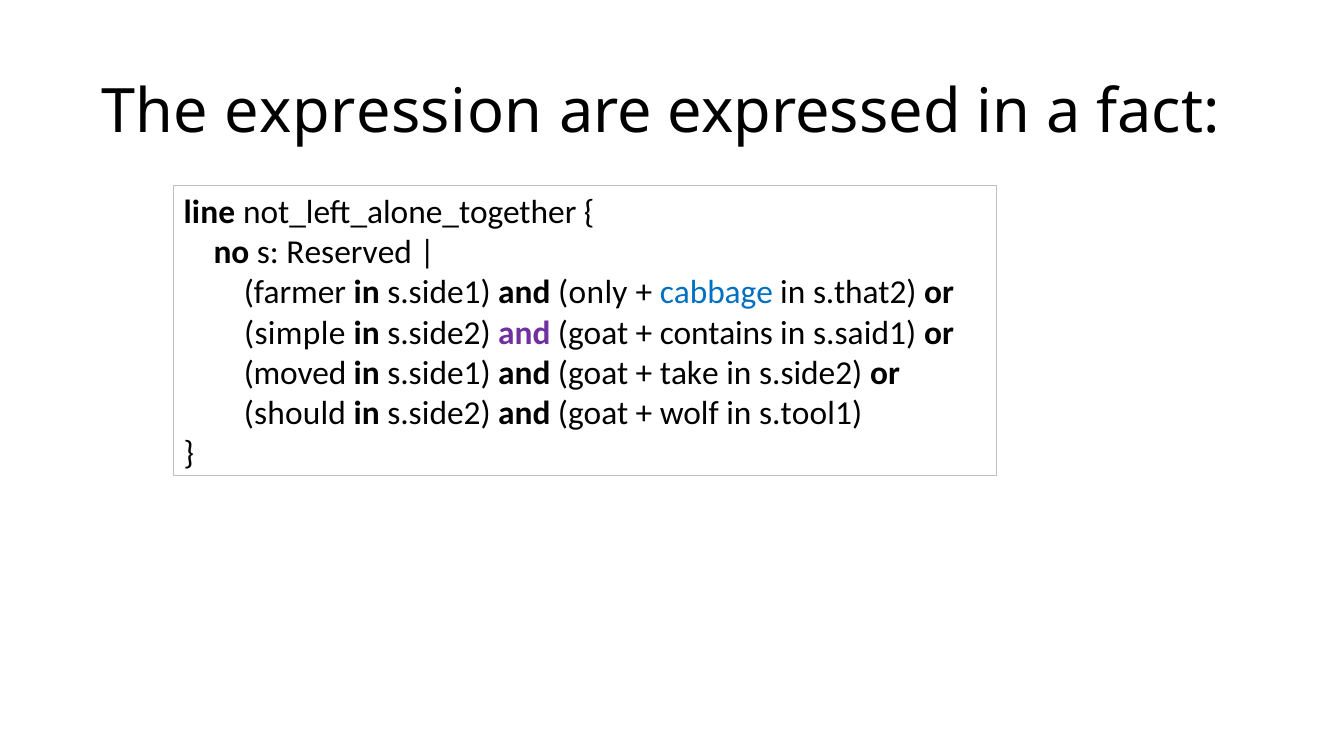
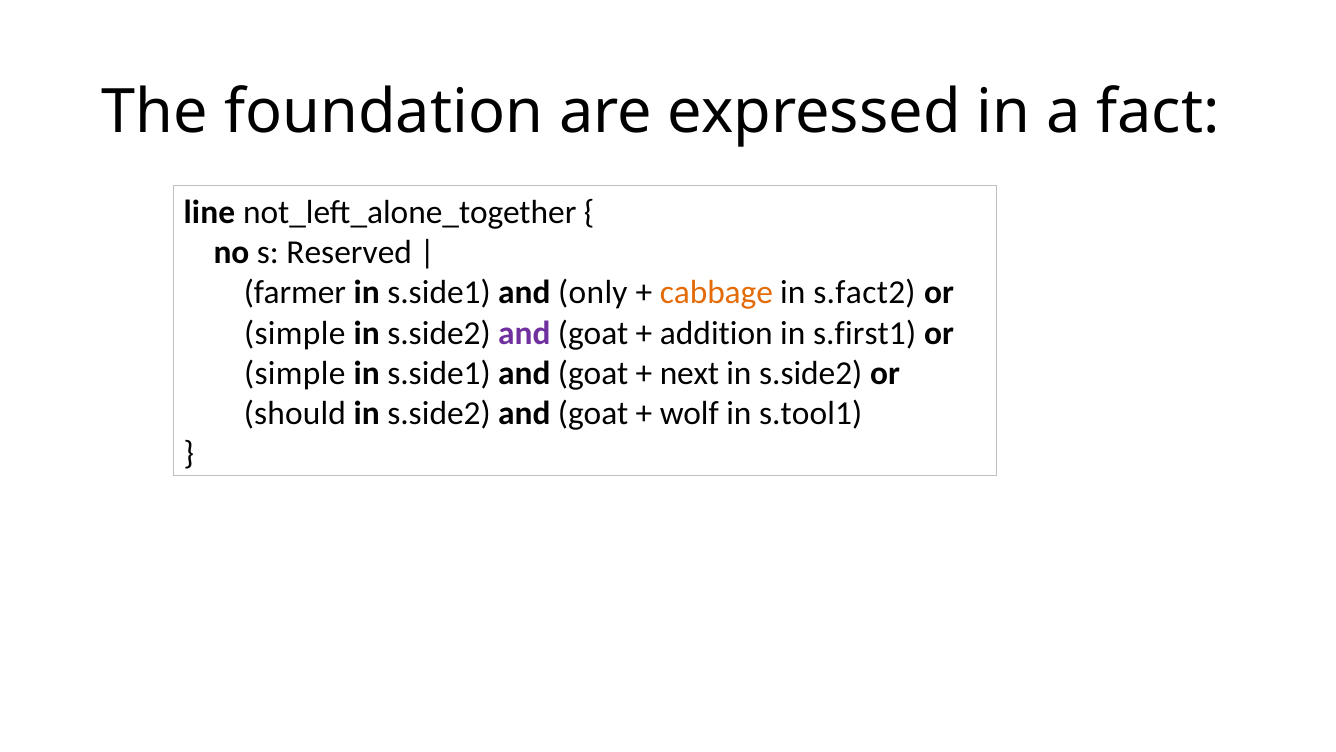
expression: expression -> foundation
cabbage colour: blue -> orange
s.that2: s.that2 -> s.fact2
contains: contains -> addition
s.said1: s.said1 -> s.first1
moved at (295, 373): moved -> simple
take: take -> next
